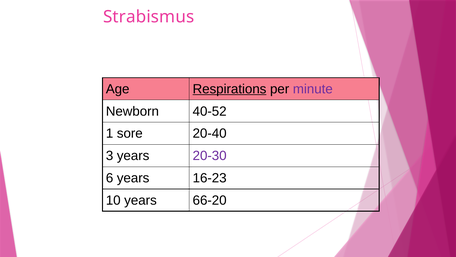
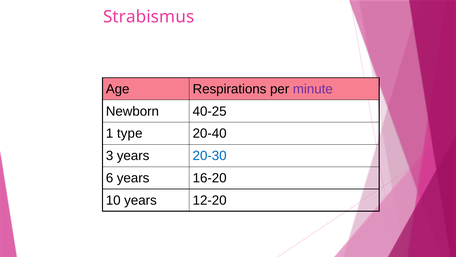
Respirations underline: present -> none
40-52: 40-52 -> 40-25
sore: sore -> type
20-30 colour: purple -> blue
16-23: 16-23 -> 16-20
66-20: 66-20 -> 12-20
